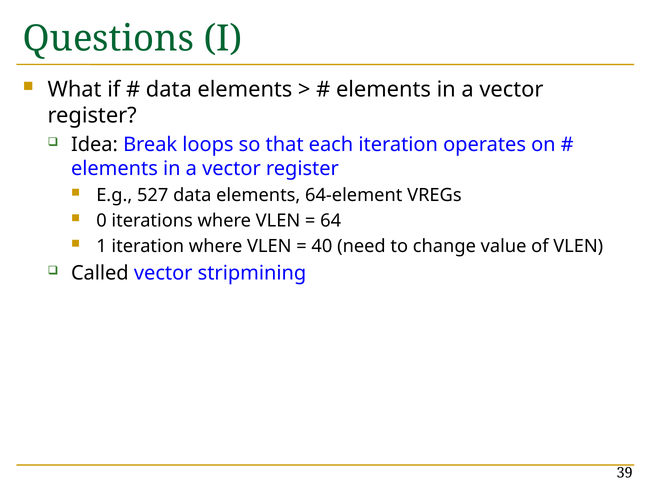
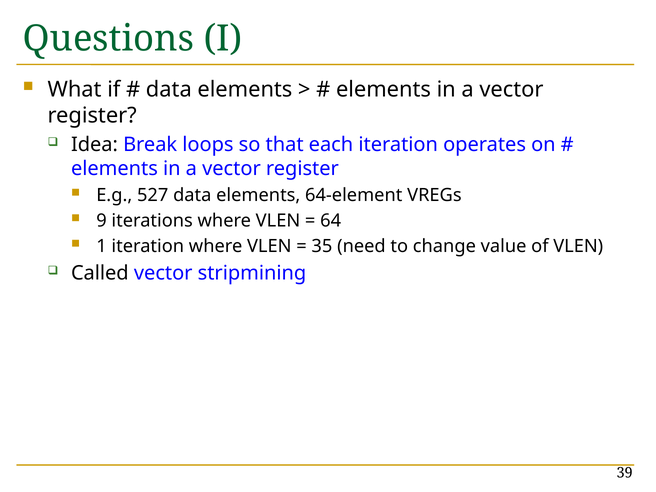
0: 0 -> 9
40: 40 -> 35
